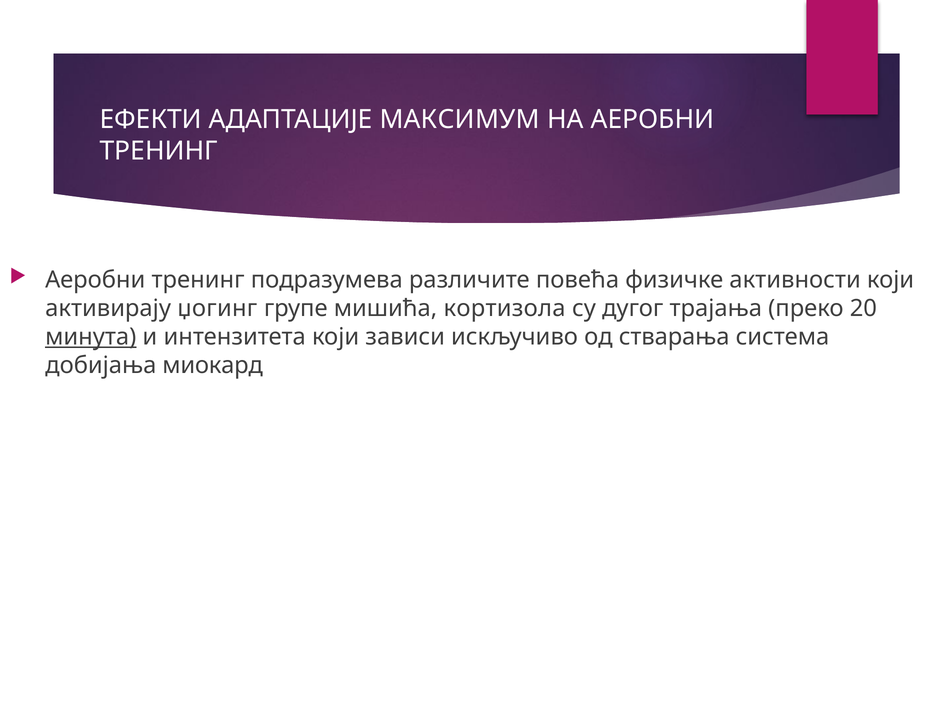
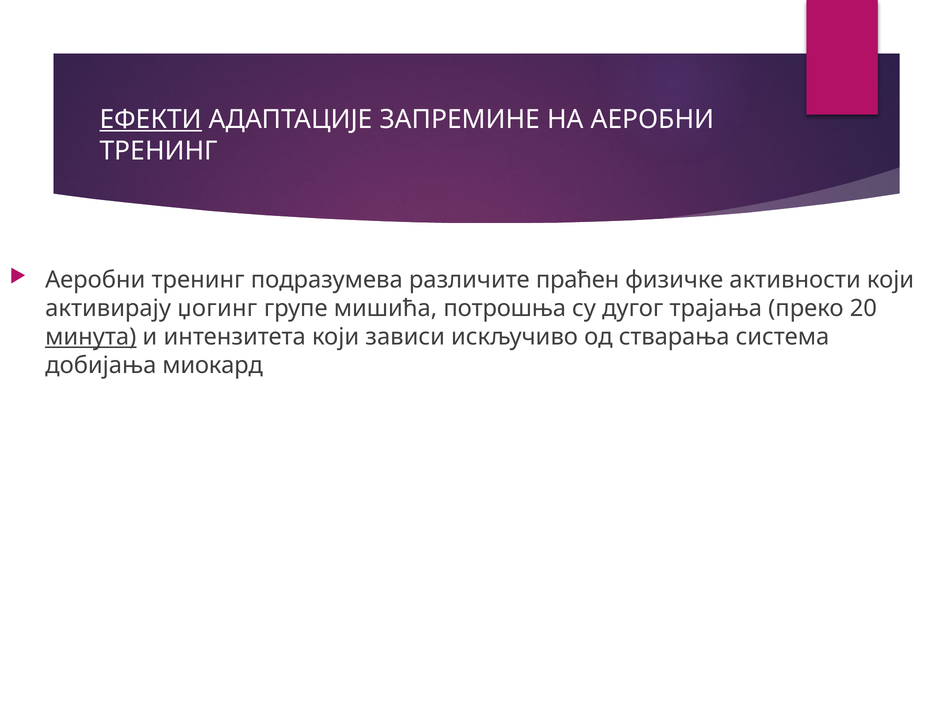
ЕФЕКТИ underline: none -> present
МАКСИМУМ: МАКСИМУМ -> ЗАПРЕМИНЕ
повећа: повећа -> праћен
кортизола: кортизола -> потрошња
